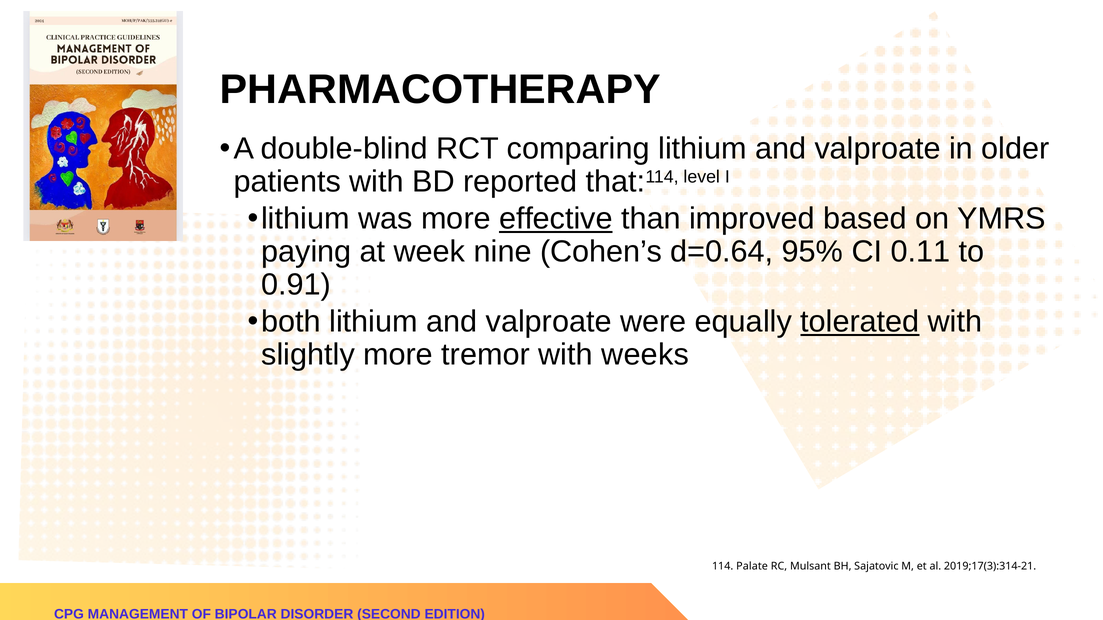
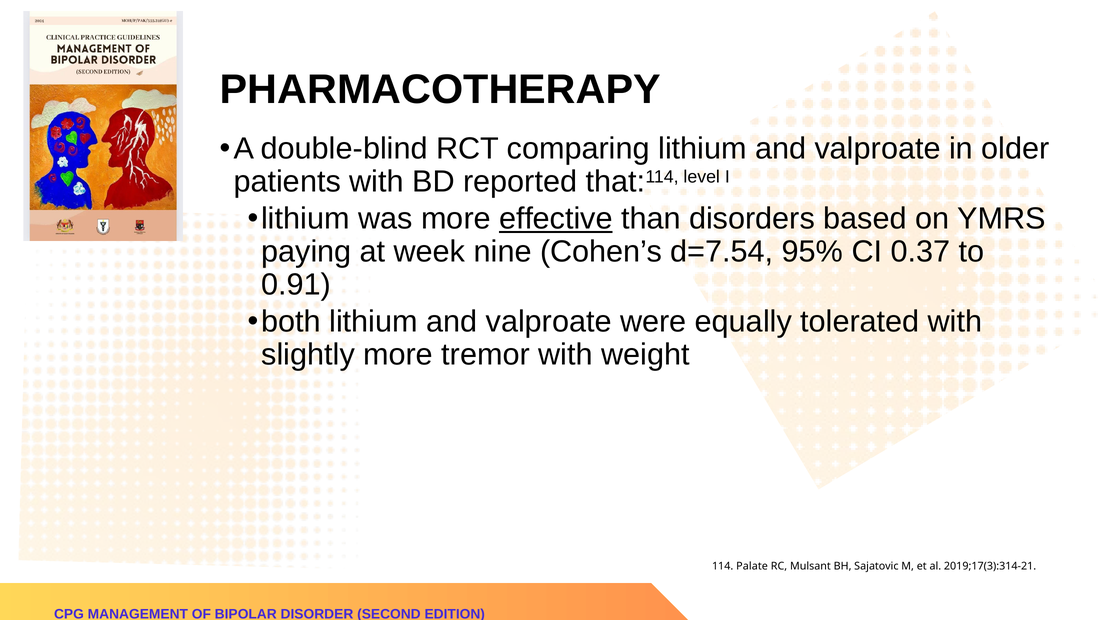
improved: improved -> disorders
d=0.64: d=0.64 -> d=7.54
0.11: 0.11 -> 0.37
tolerated underline: present -> none
weeks: weeks -> weight
